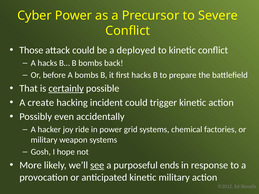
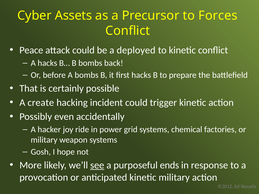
Cyber Power: Power -> Assets
Severe: Severe -> Forces
Those: Those -> Peace
certainly underline: present -> none
